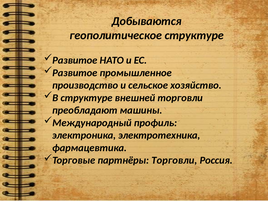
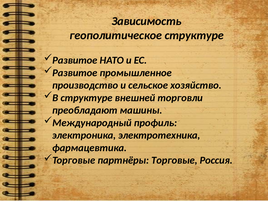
Добываются: Добываются -> Зависимость
партнёры Торговли: Торговли -> Торговые
